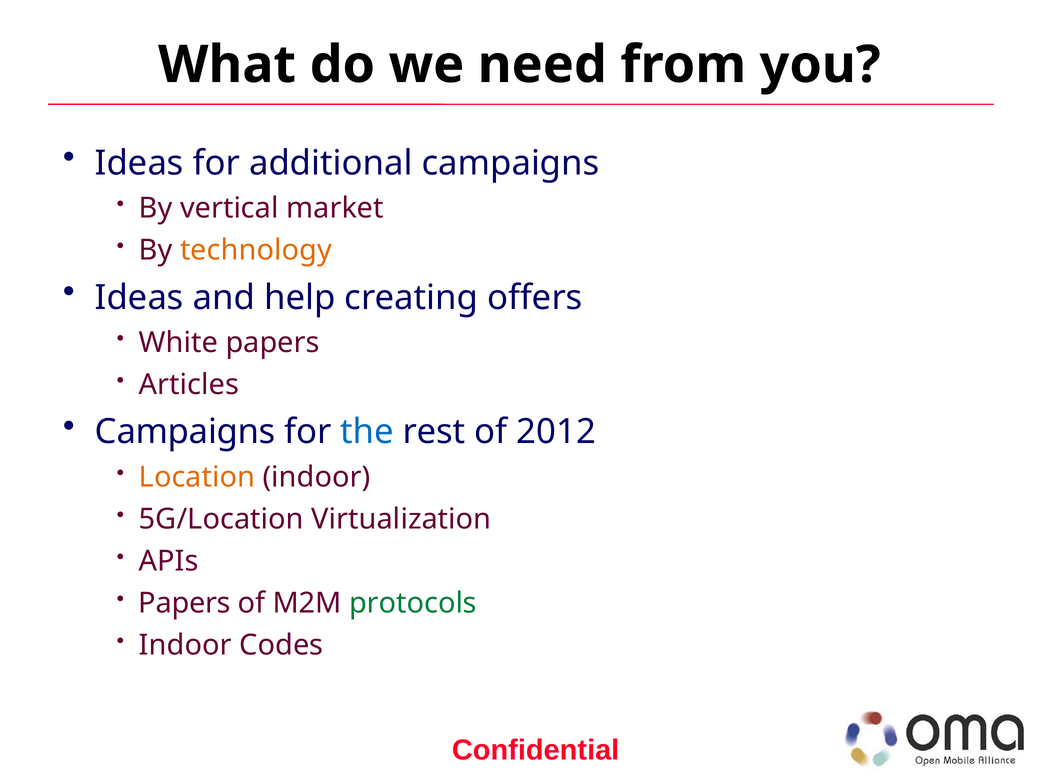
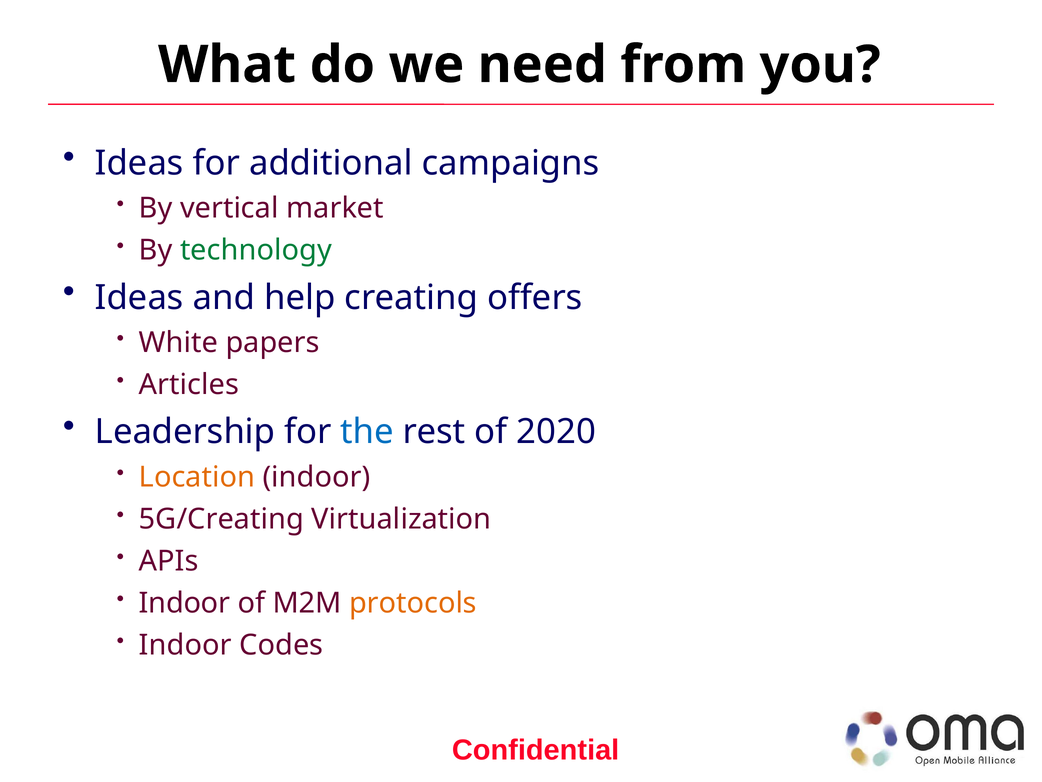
technology colour: orange -> green
Campaigns at (185, 432): Campaigns -> Leadership
2012: 2012 -> 2020
5G/Location: 5G/Location -> 5G/Creating
Papers at (185, 603): Papers -> Indoor
protocols colour: green -> orange
